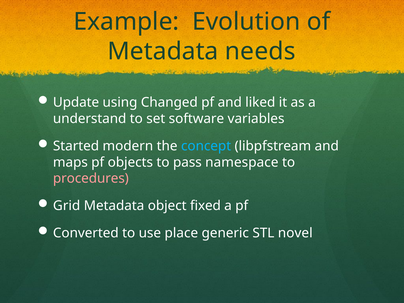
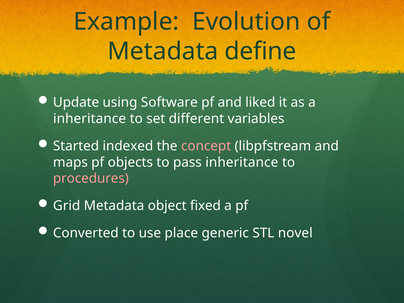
needs: needs -> define
Changed: Changed -> Software
understand at (90, 119): understand -> inheritance
software: software -> different
modern: modern -> indexed
concept colour: light blue -> pink
pass namespace: namespace -> inheritance
